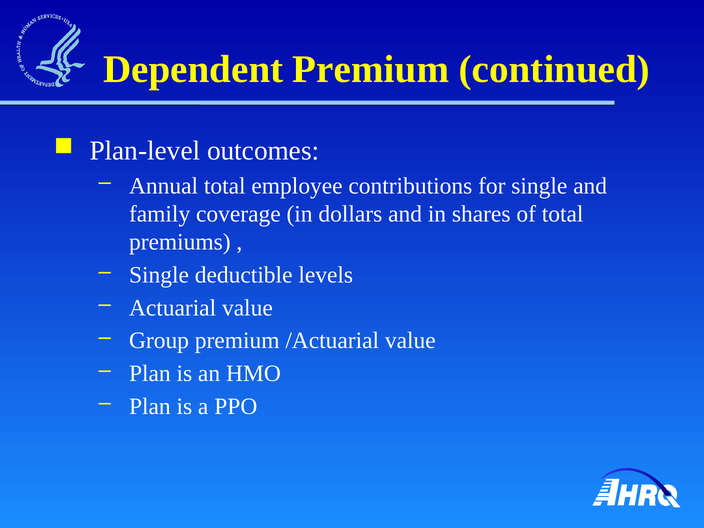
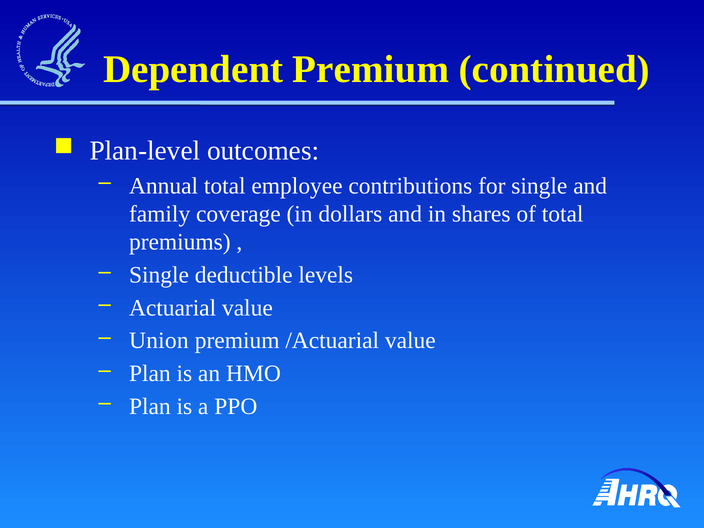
Group: Group -> Union
